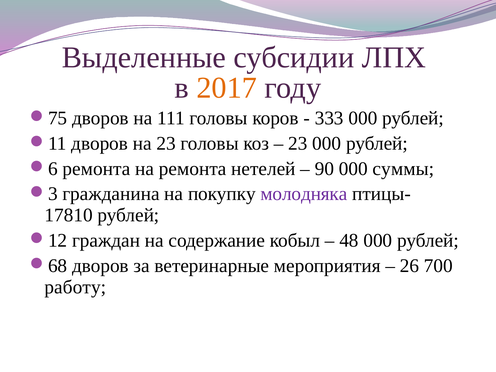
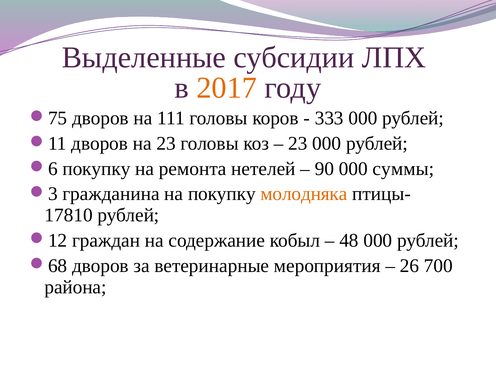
ремонта at (96, 169): ремонта -> покупку
молодняка colour: purple -> orange
работу: работу -> района
